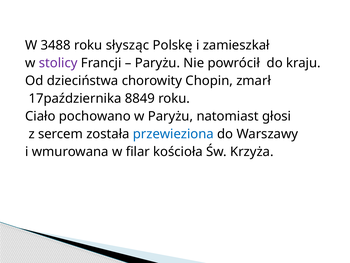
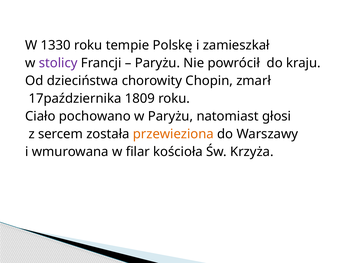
3488: 3488 -> 1330
słysząc: słysząc -> tempie
8849: 8849 -> 1809
przewieziona colour: blue -> orange
